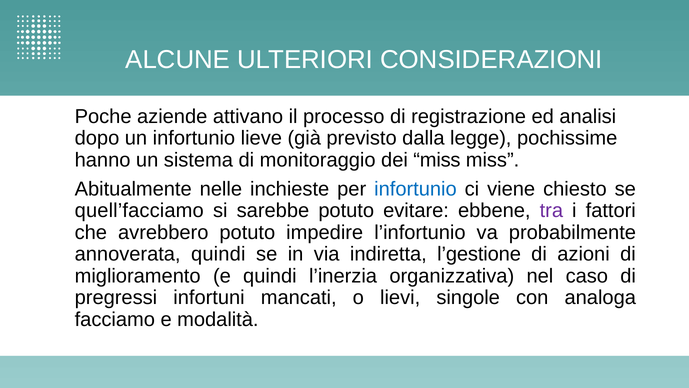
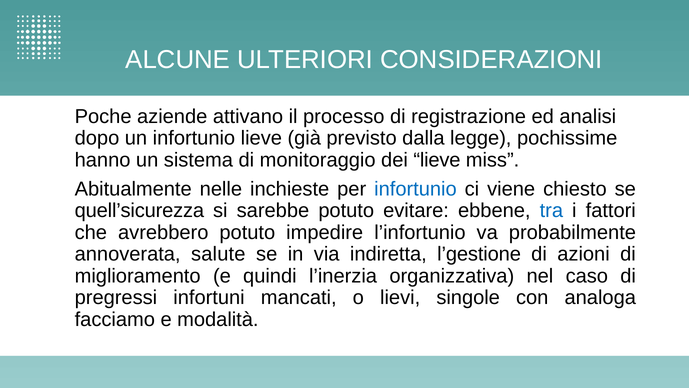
dei miss: miss -> lieve
quell’facciamo: quell’facciamo -> quell’sicurezza
tra colour: purple -> blue
annoverata quindi: quindi -> salute
